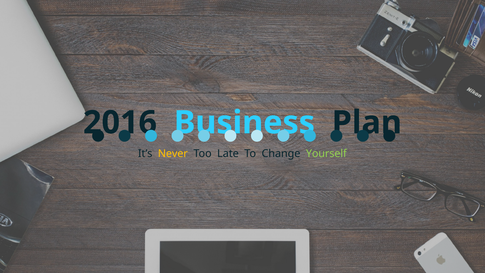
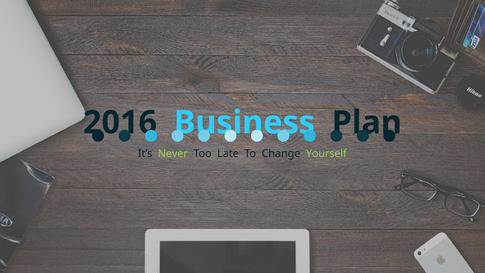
Never colour: yellow -> light green
